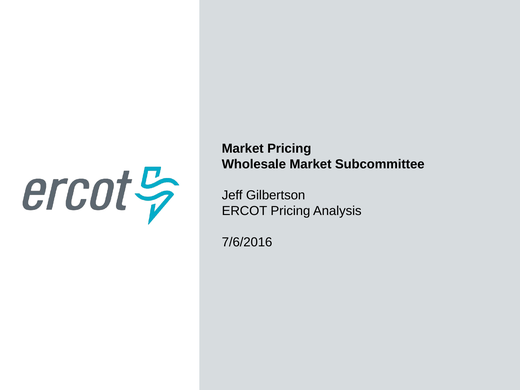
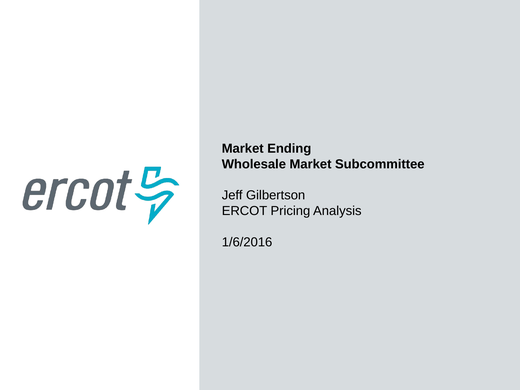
Market Pricing: Pricing -> Ending
7/6/2016: 7/6/2016 -> 1/6/2016
